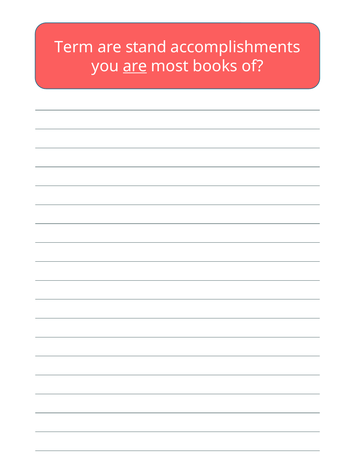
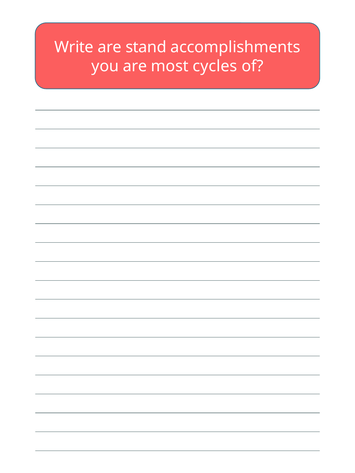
Term: Term -> Write
are at (135, 66) underline: present -> none
books: books -> cycles
